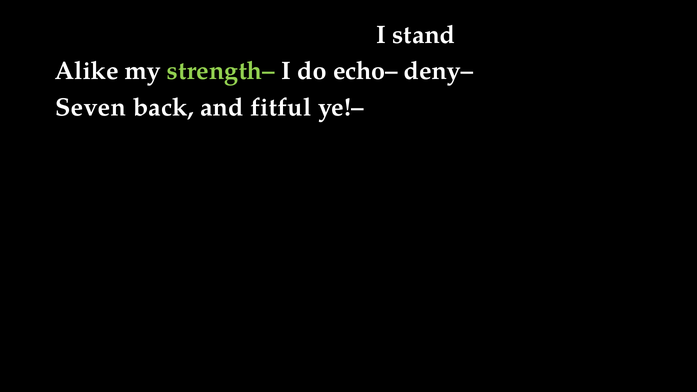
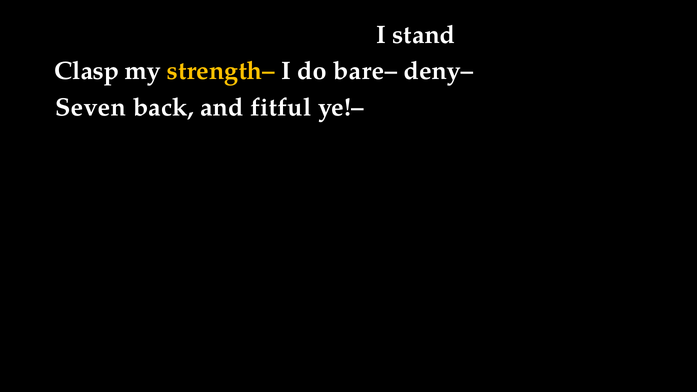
Alike: Alike -> Clasp
strength– colour: light green -> yellow
echo–: echo– -> bare–
